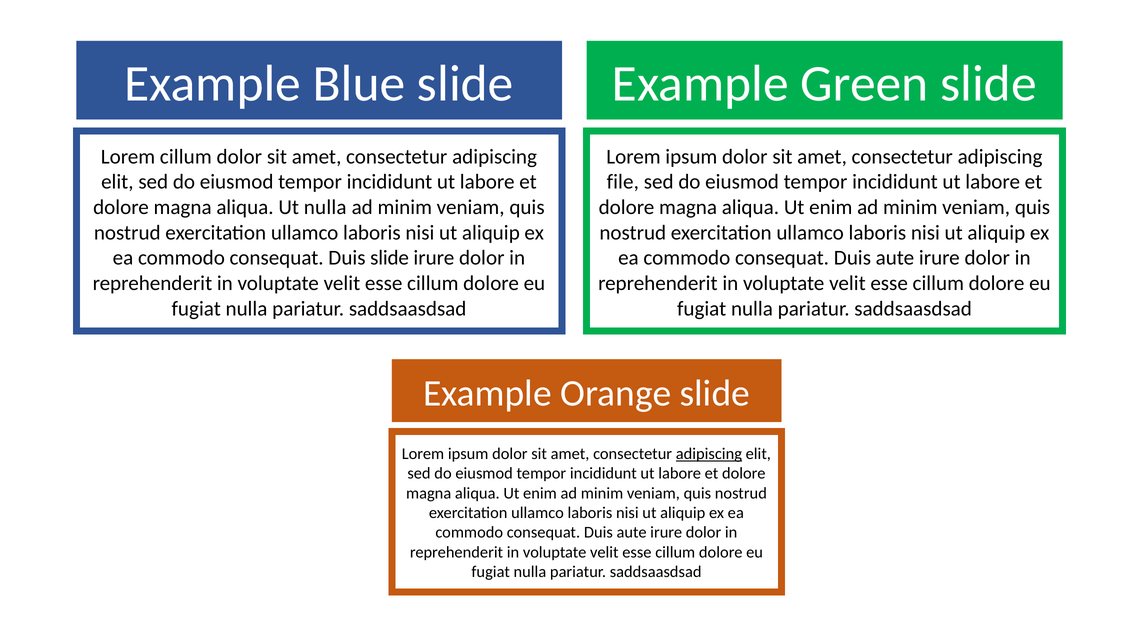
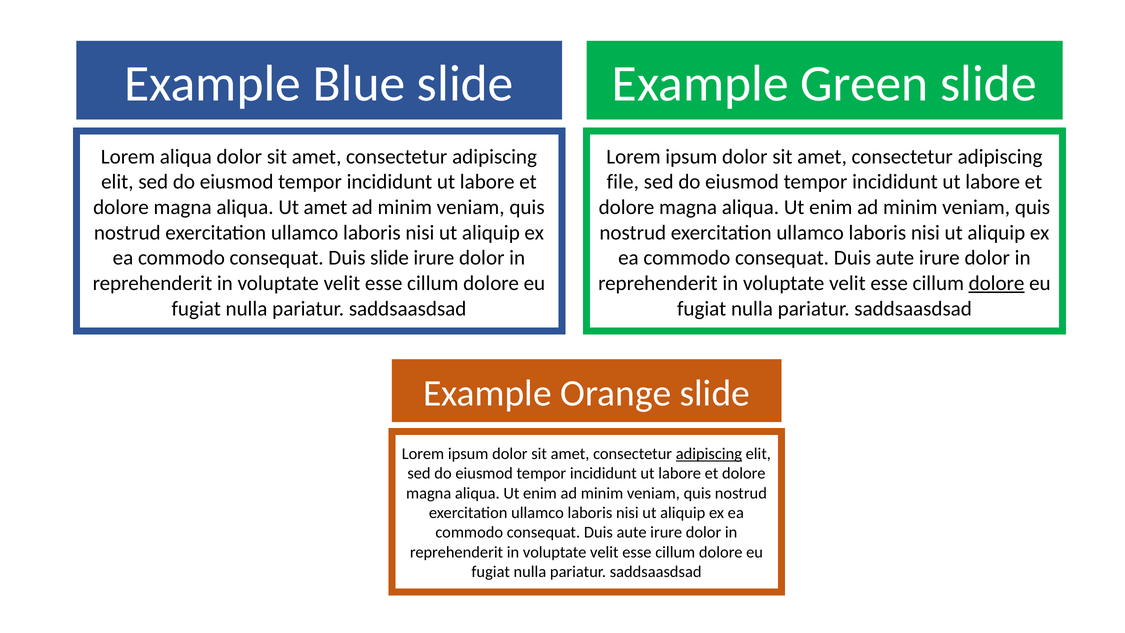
Lorem cillum: cillum -> aliqua
Ut nulla: nulla -> amet
dolore at (997, 283) underline: none -> present
